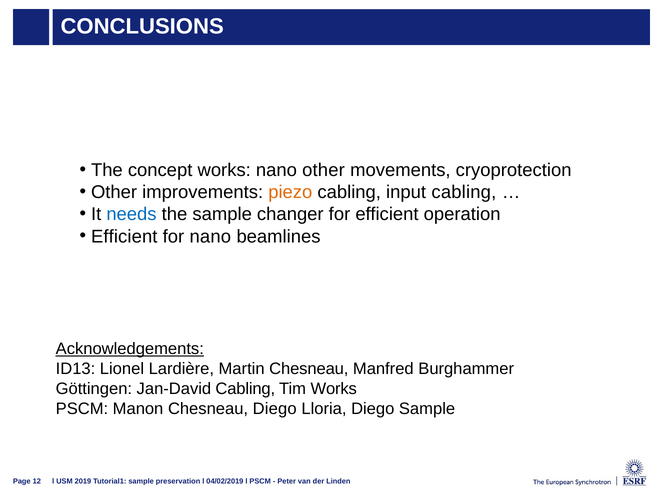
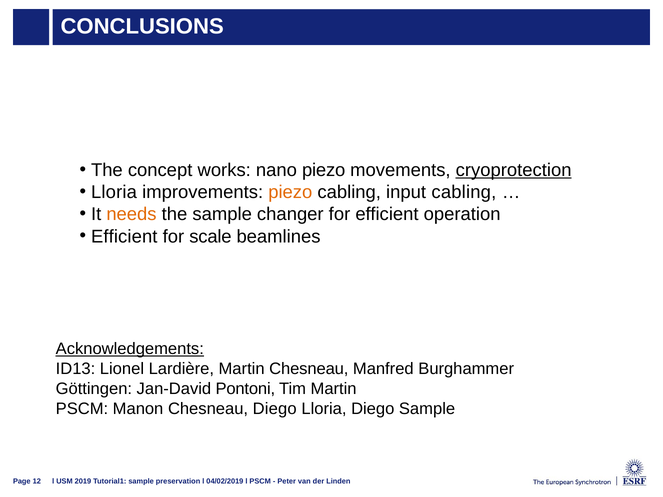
nano other: other -> piezo
cryoprotection underline: none -> present
Other at (114, 192): Other -> Lloria
needs colour: blue -> orange
for nano: nano -> scale
Jan-David Cabling: Cabling -> Pontoni
Tim Works: Works -> Martin
